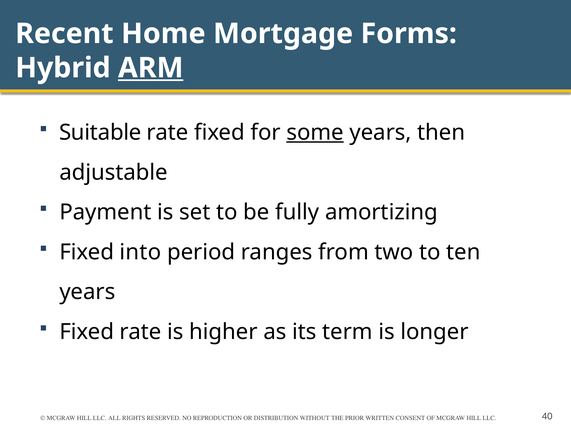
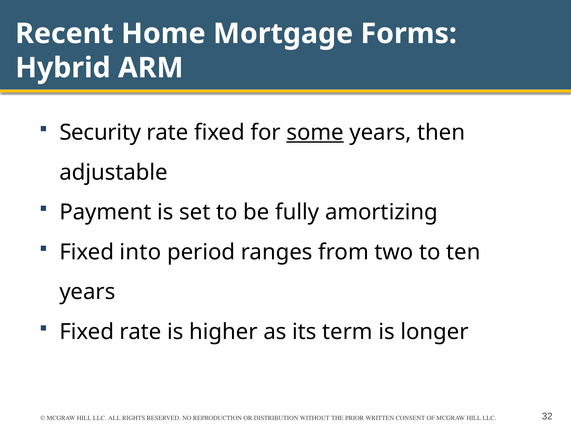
ARM underline: present -> none
Suitable: Suitable -> Security
40: 40 -> 32
